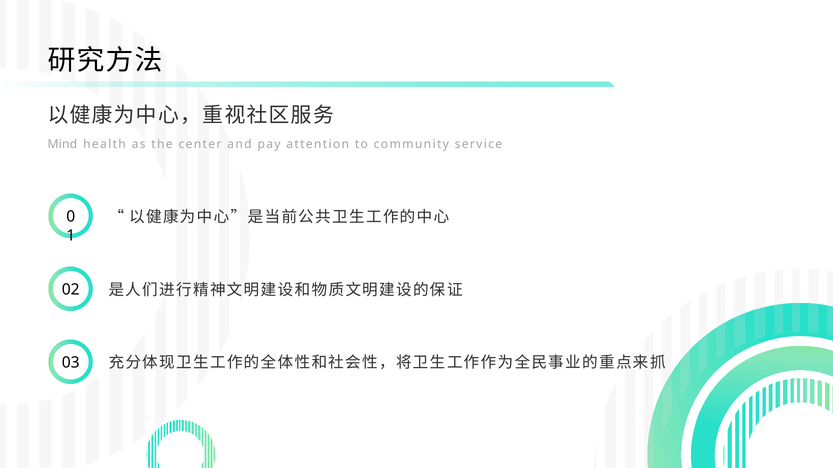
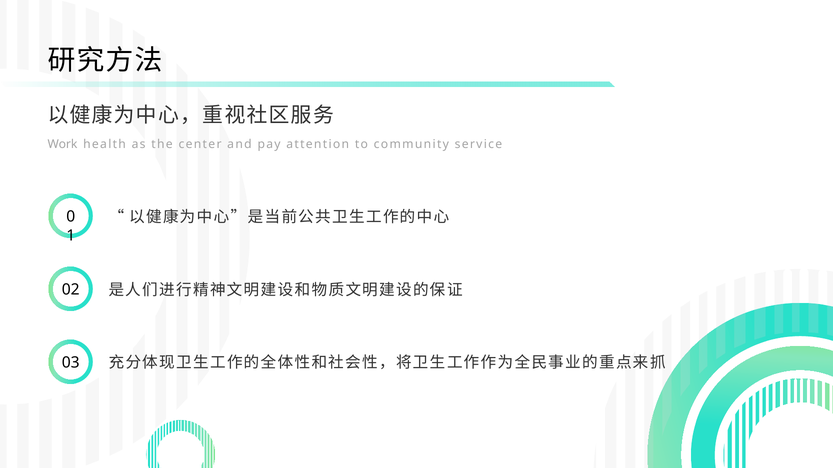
Mind: Mind -> Work
